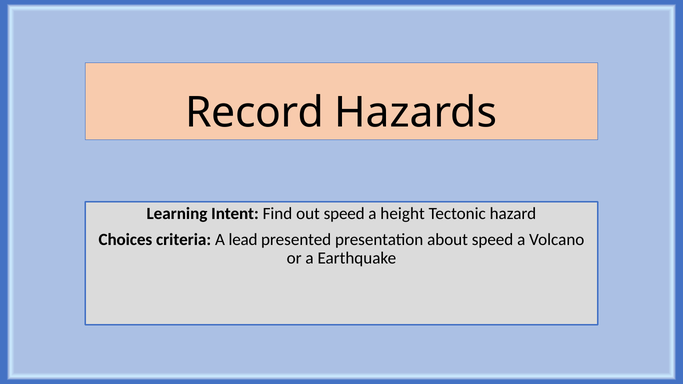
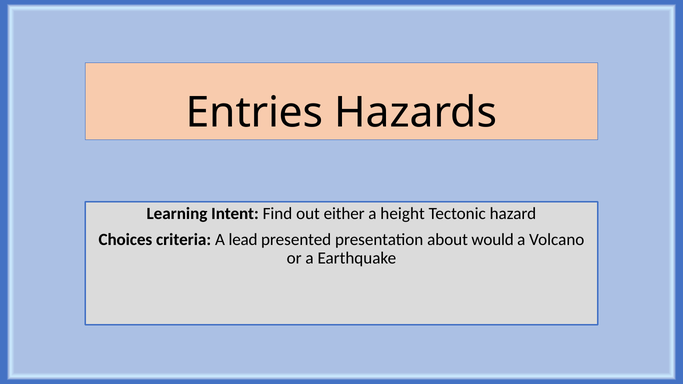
Record: Record -> Entries
out speed: speed -> either
about speed: speed -> would
